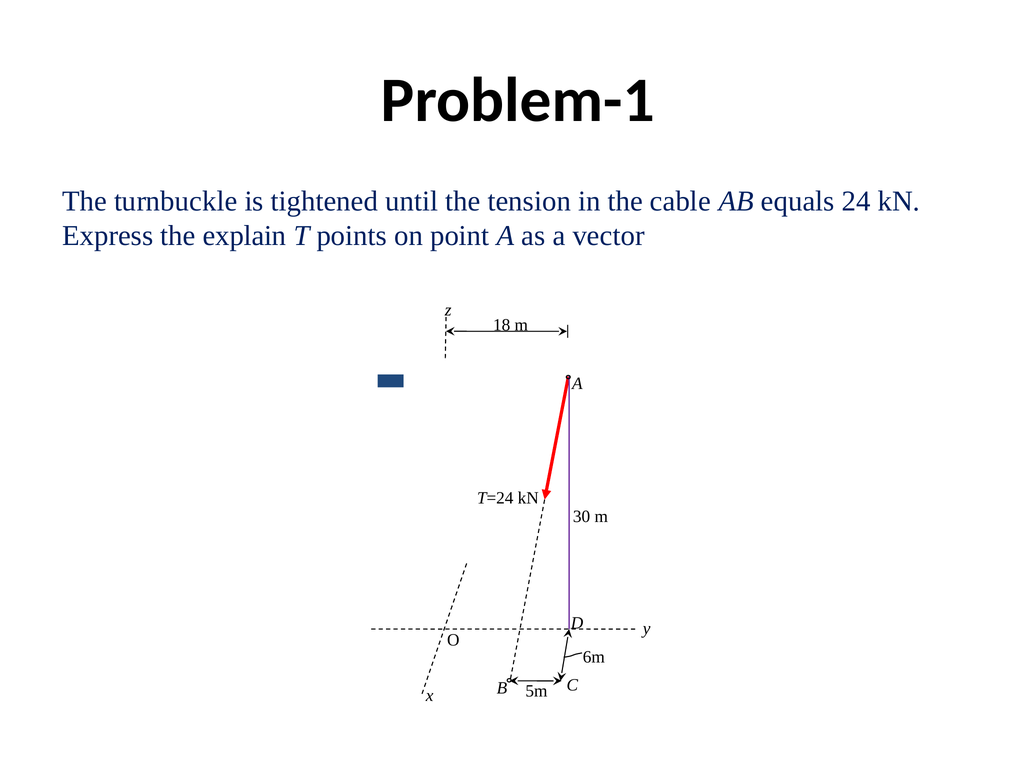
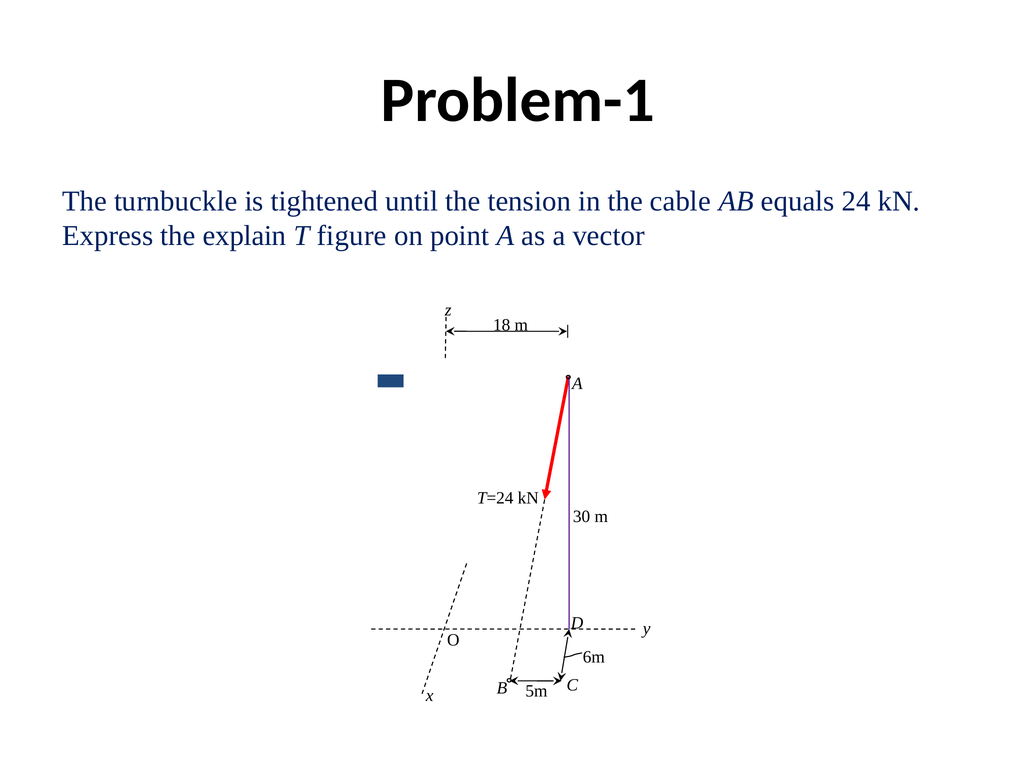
points: points -> figure
